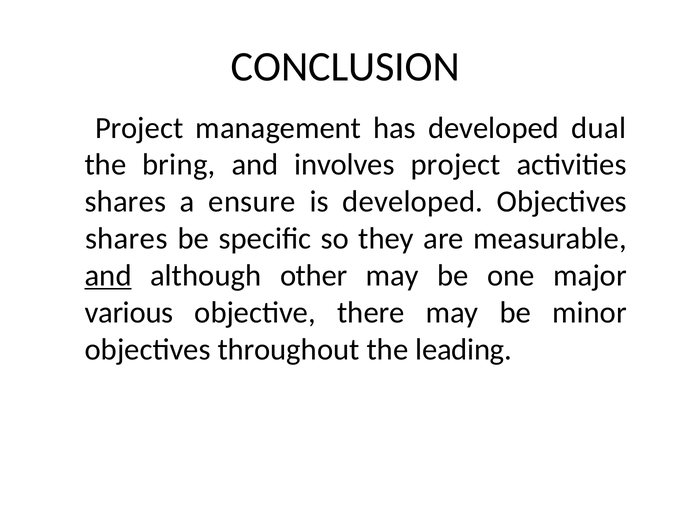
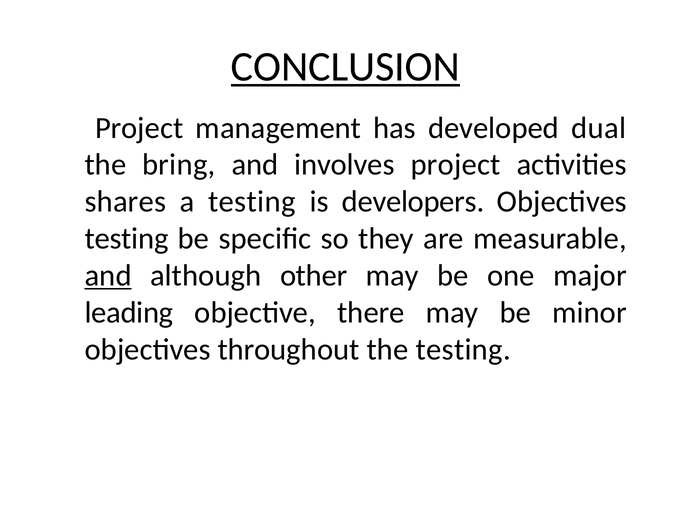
CONCLUSION underline: none -> present
a ensure: ensure -> testing
is developed: developed -> developers
shares at (126, 238): shares -> testing
various: various -> leading
the leading: leading -> testing
